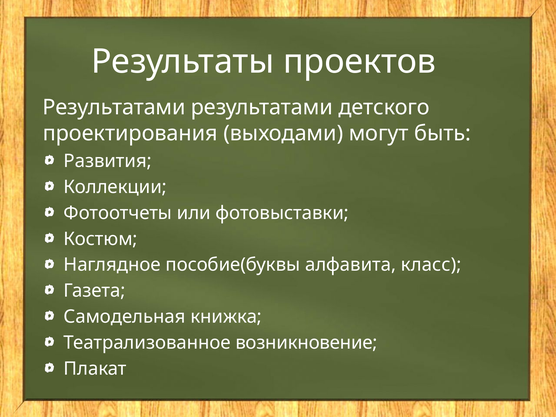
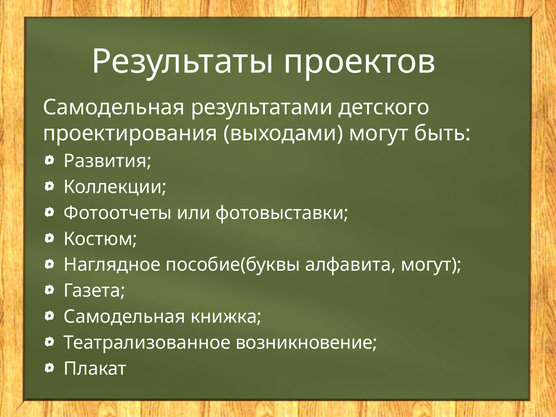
Результатами at (114, 108): Результатами -> Самодельная
алфавита класс: класс -> могут
